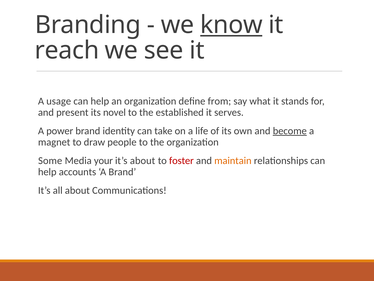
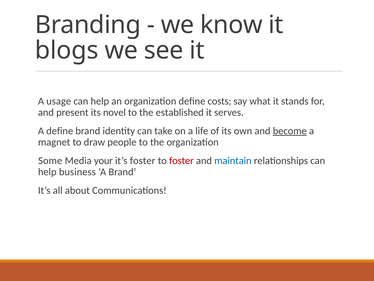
know underline: present -> none
reach: reach -> blogs
from: from -> costs
A power: power -> define
it’s about: about -> foster
maintain colour: orange -> blue
accounts: accounts -> business
